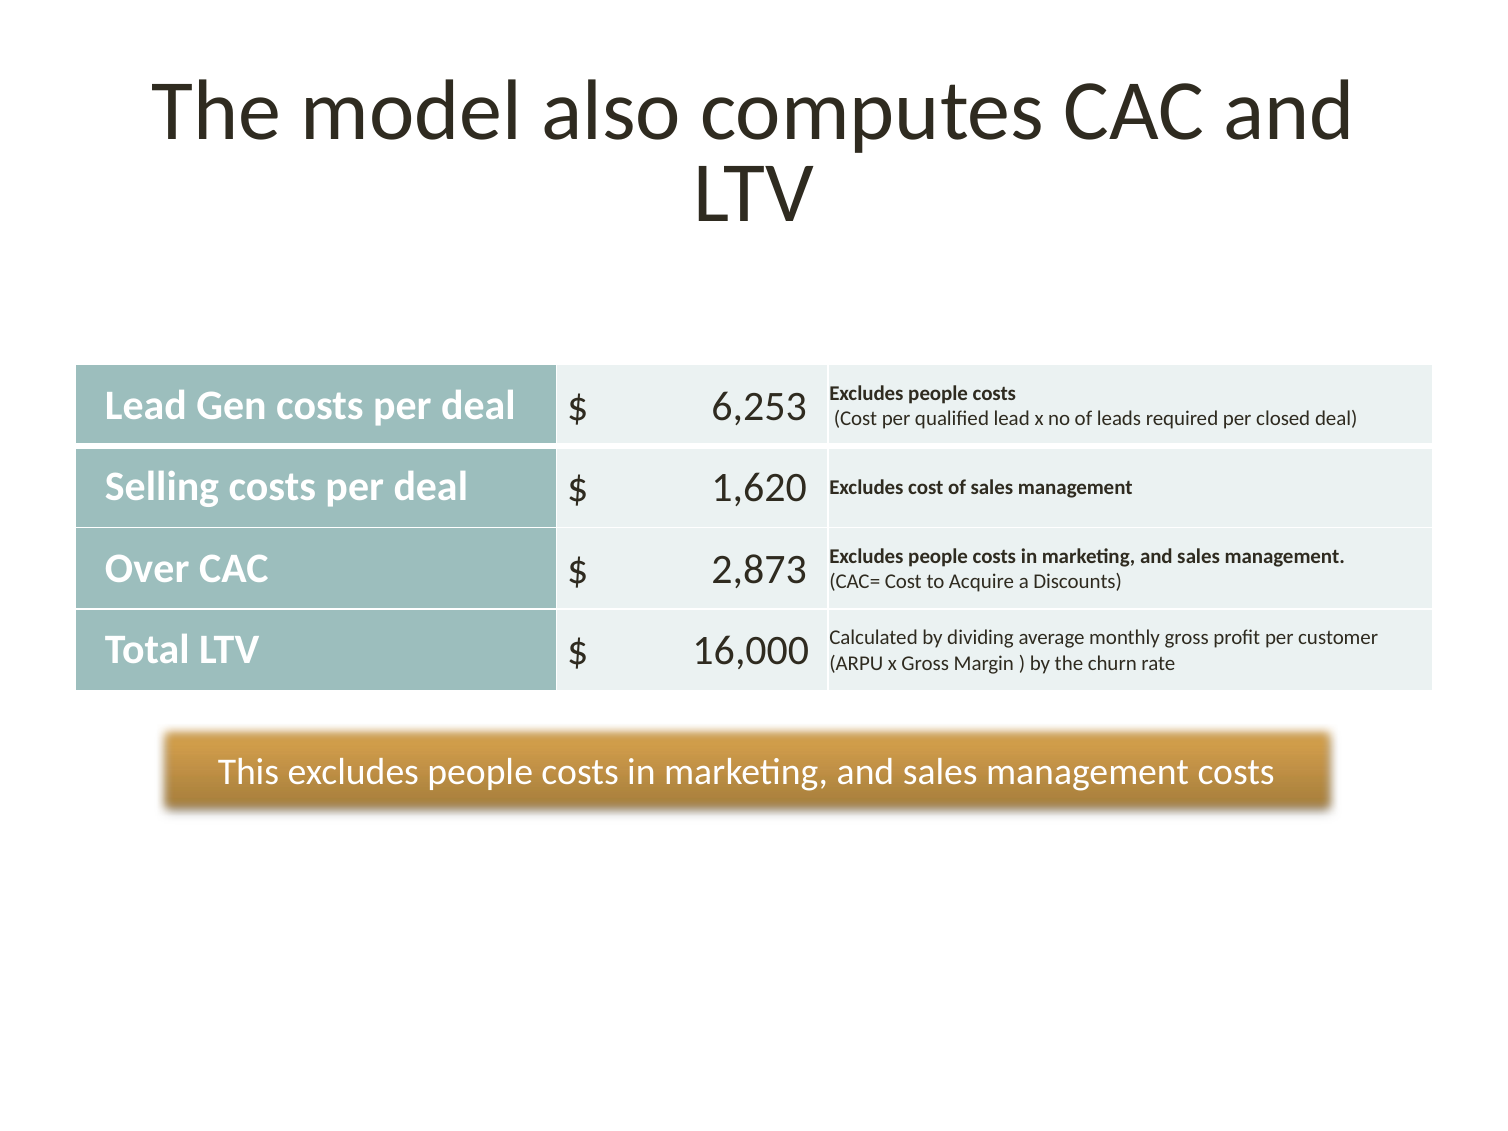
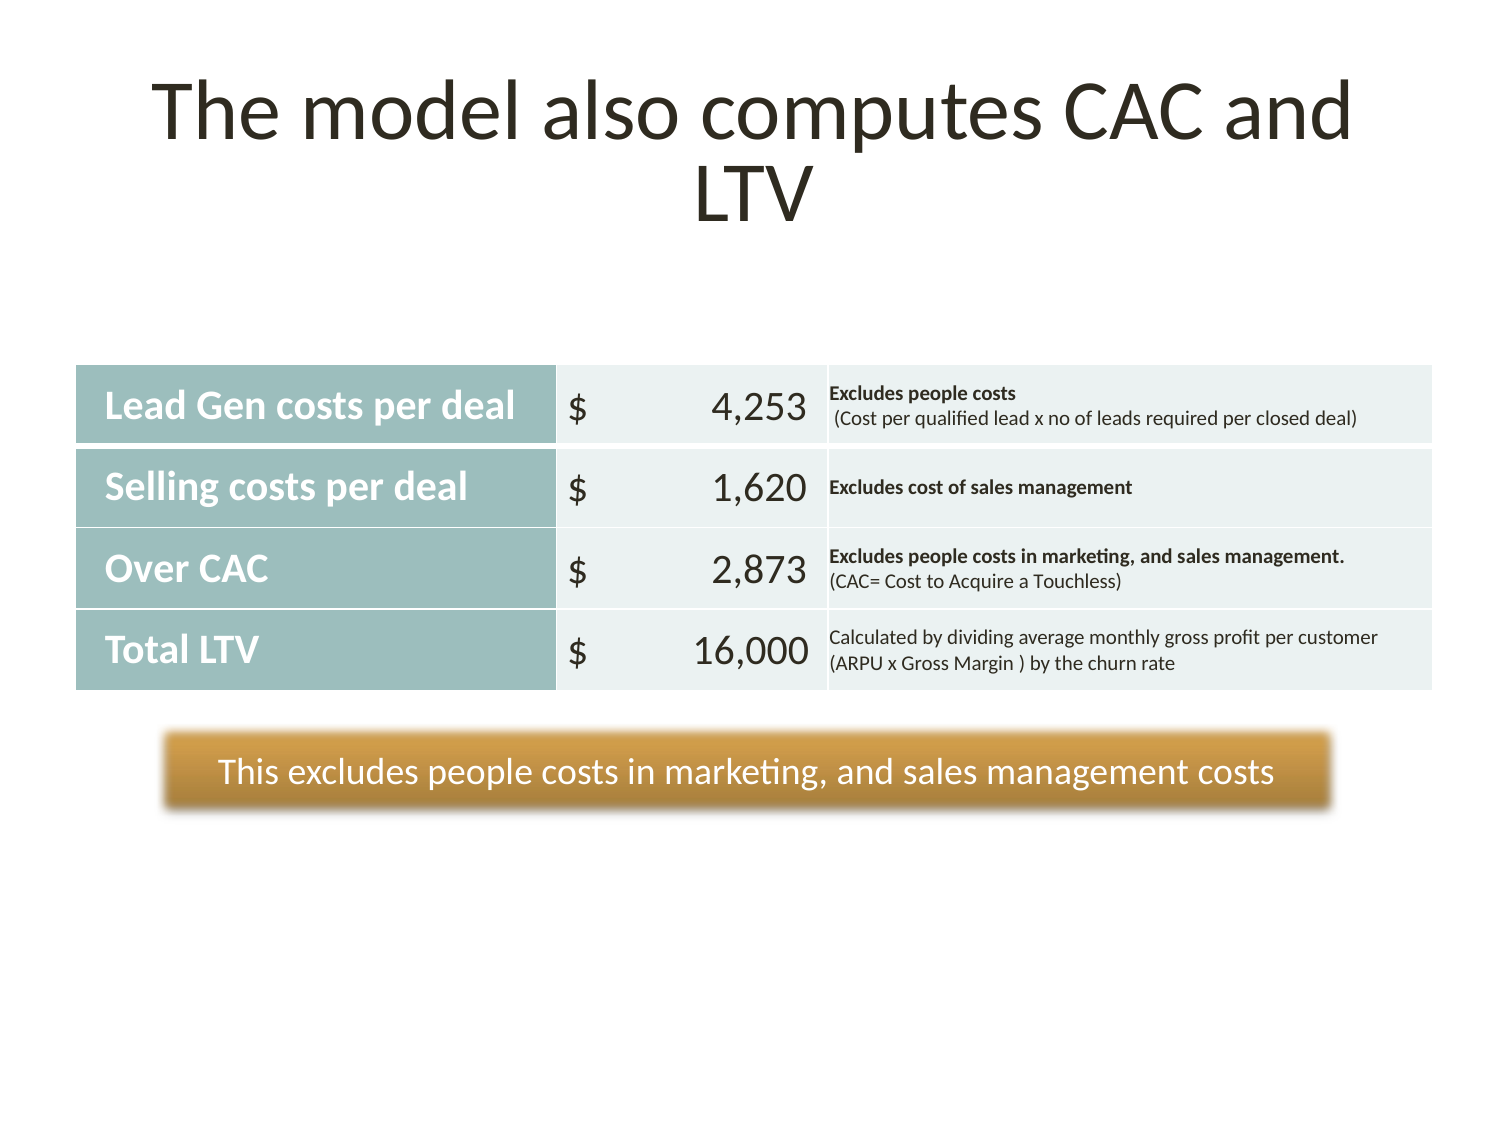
6,253: 6,253 -> 4,253
Discounts: Discounts -> Touchless
